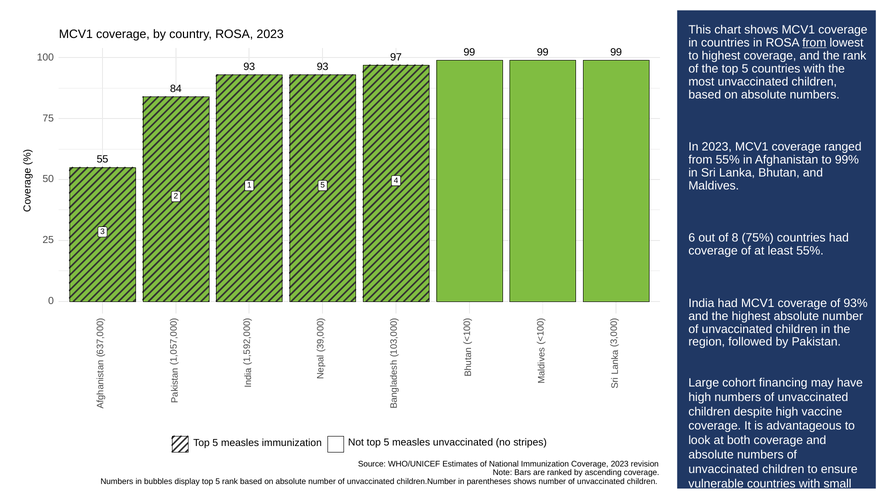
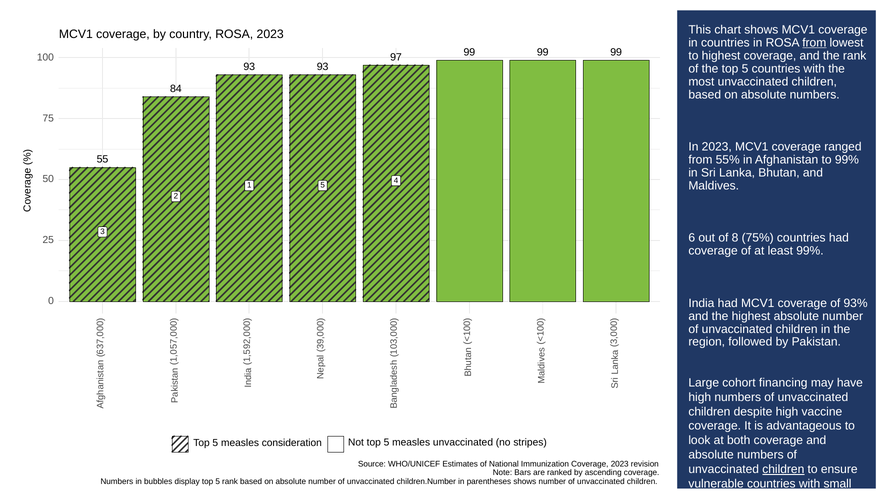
least 55%: 55% -> 99%
measles immunization: immunization -> consideration
children at (783, 469) underline: none -> present
